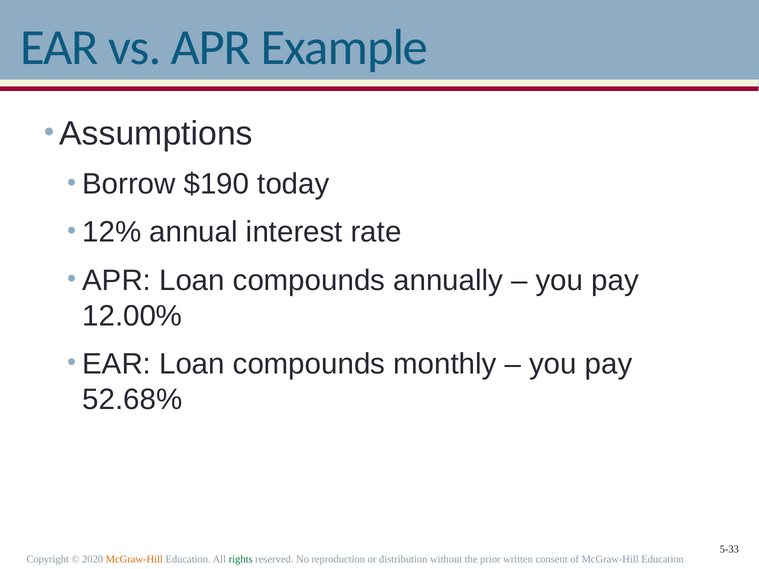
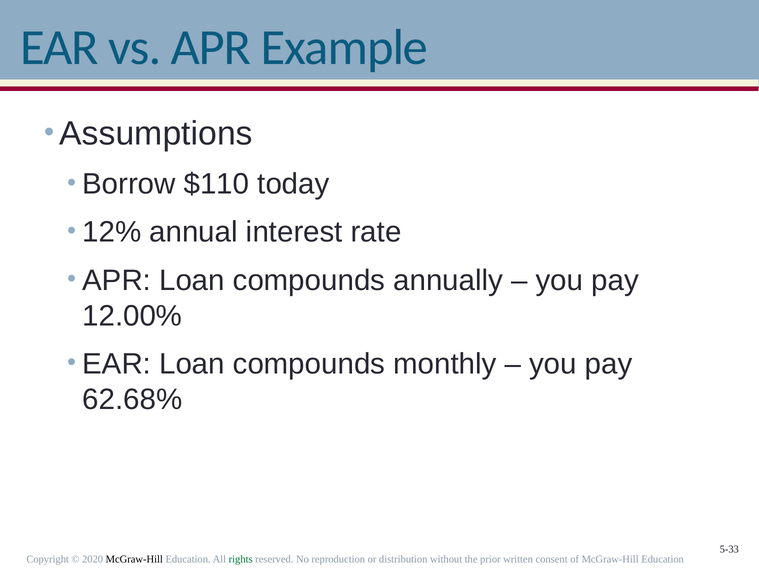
$190: $190 -> $110
52.68%: 52.68% -> 62.68%
McGraw-Hill at (134, 560) colour: orange -> black
